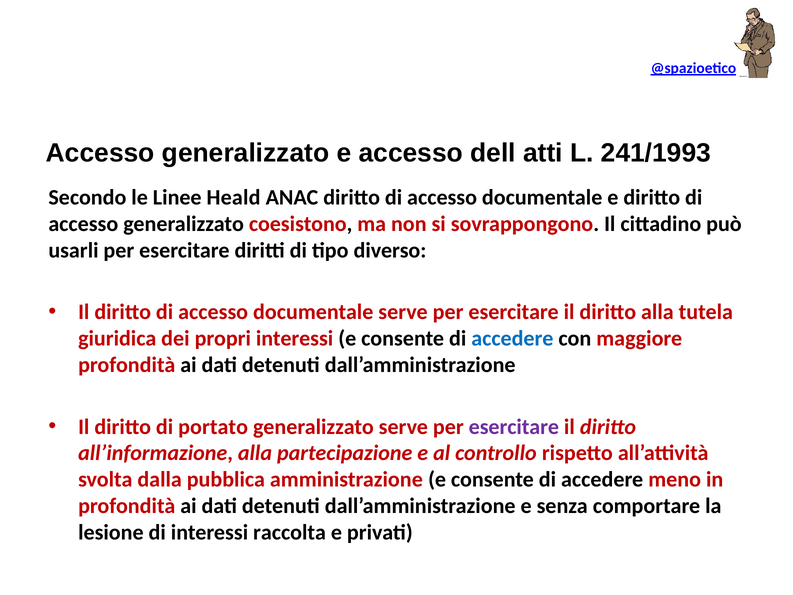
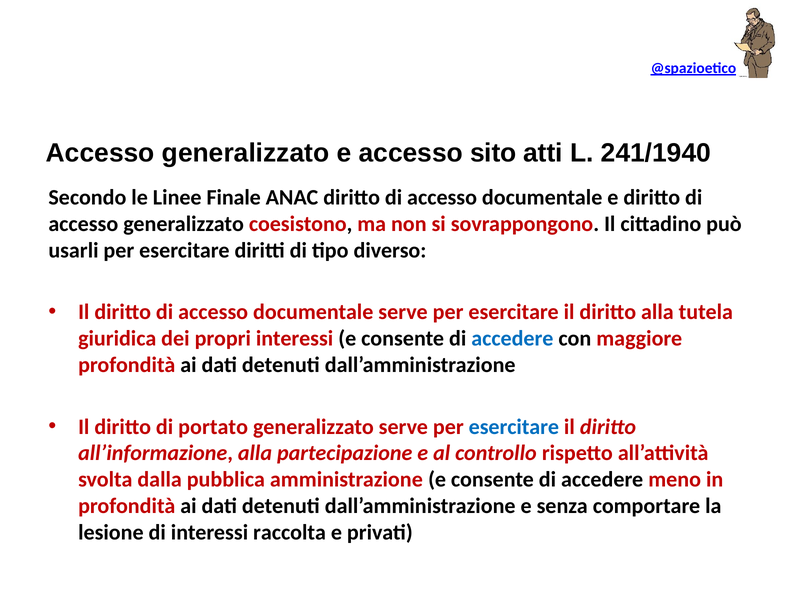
dell: dell -> sito
241/1993: 241/1993 -> 241/1940
Heald: Heald -> Finale
esercitare at (514, 427) colour: purple -> blue
